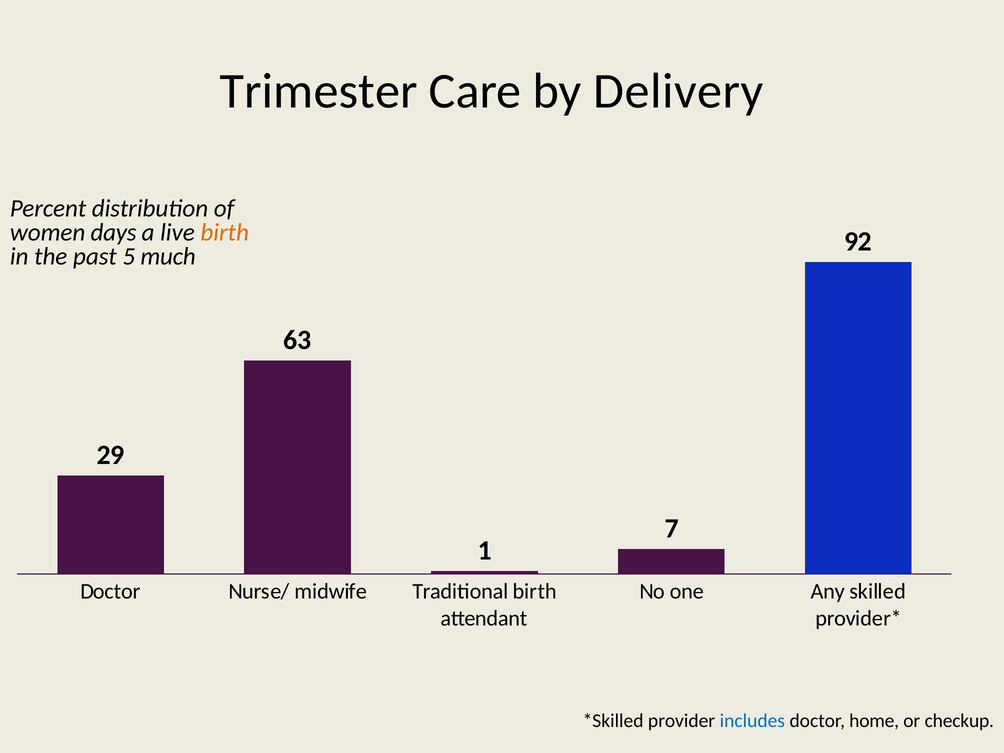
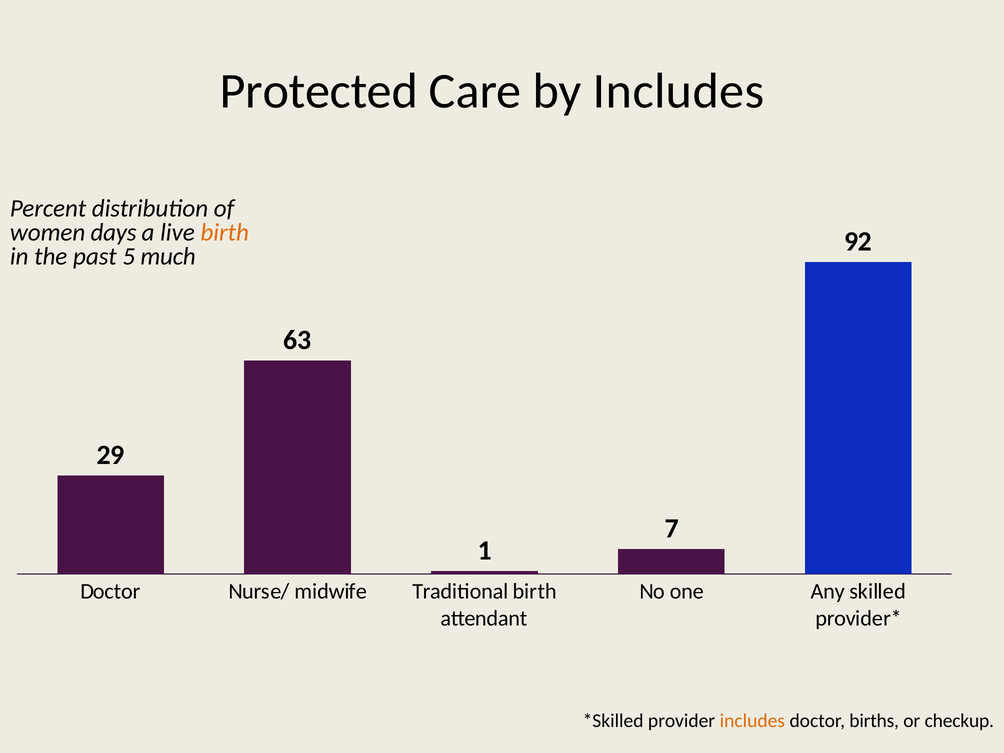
Trimester: Trimester -> Protected
by Delivery: Delivery -> Includes
includes at (752, 721) colour: blue -> orange
home: home -> births
